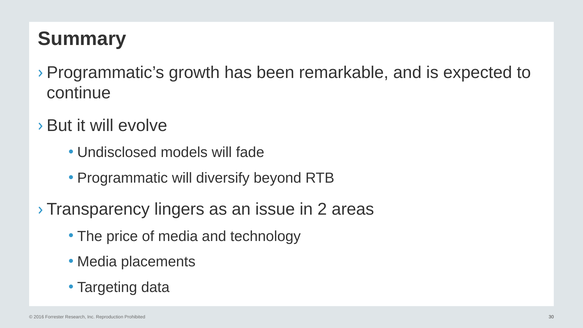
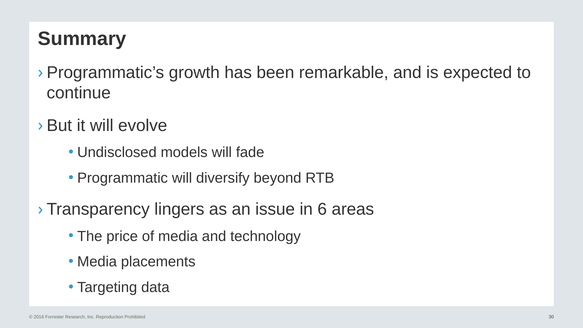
2: 2 -> 6
